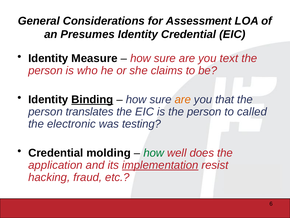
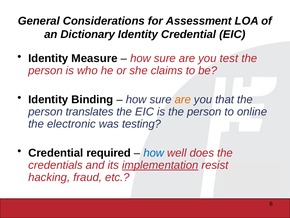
Presumes: Presumes -> Dictionary
text: text -> test
Binding underline: present -> none
called: called -> online
molding: molding -> required
how at (154, 153) colour: green -> blue
application: application -> credentials
